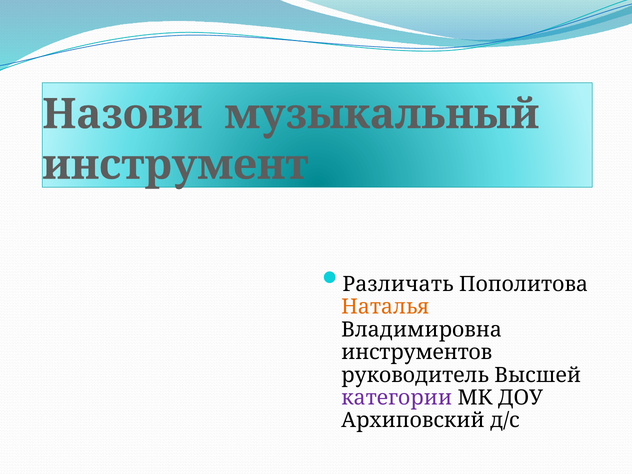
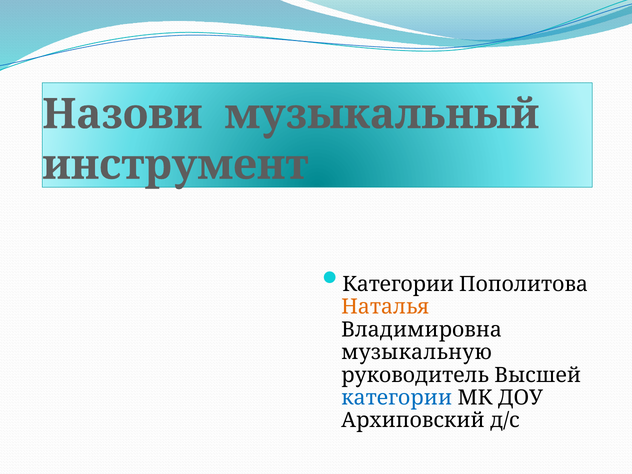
Различать at (398, 284): Различать -> Категории
инструментов: инструментов -> музыкальную
категории at (397, 398) colour: purple -> blue
